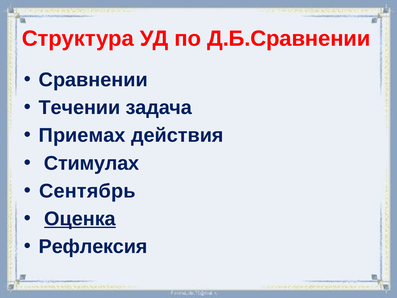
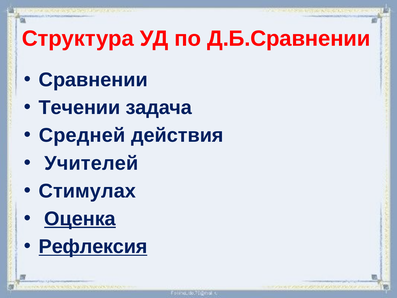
Приемах: Приемах -> Средней
Стимулах: Стимулах -> Учителей
Сентябрь: Сентябрь -> Стимулах
Рефлексия underline: none -> present
